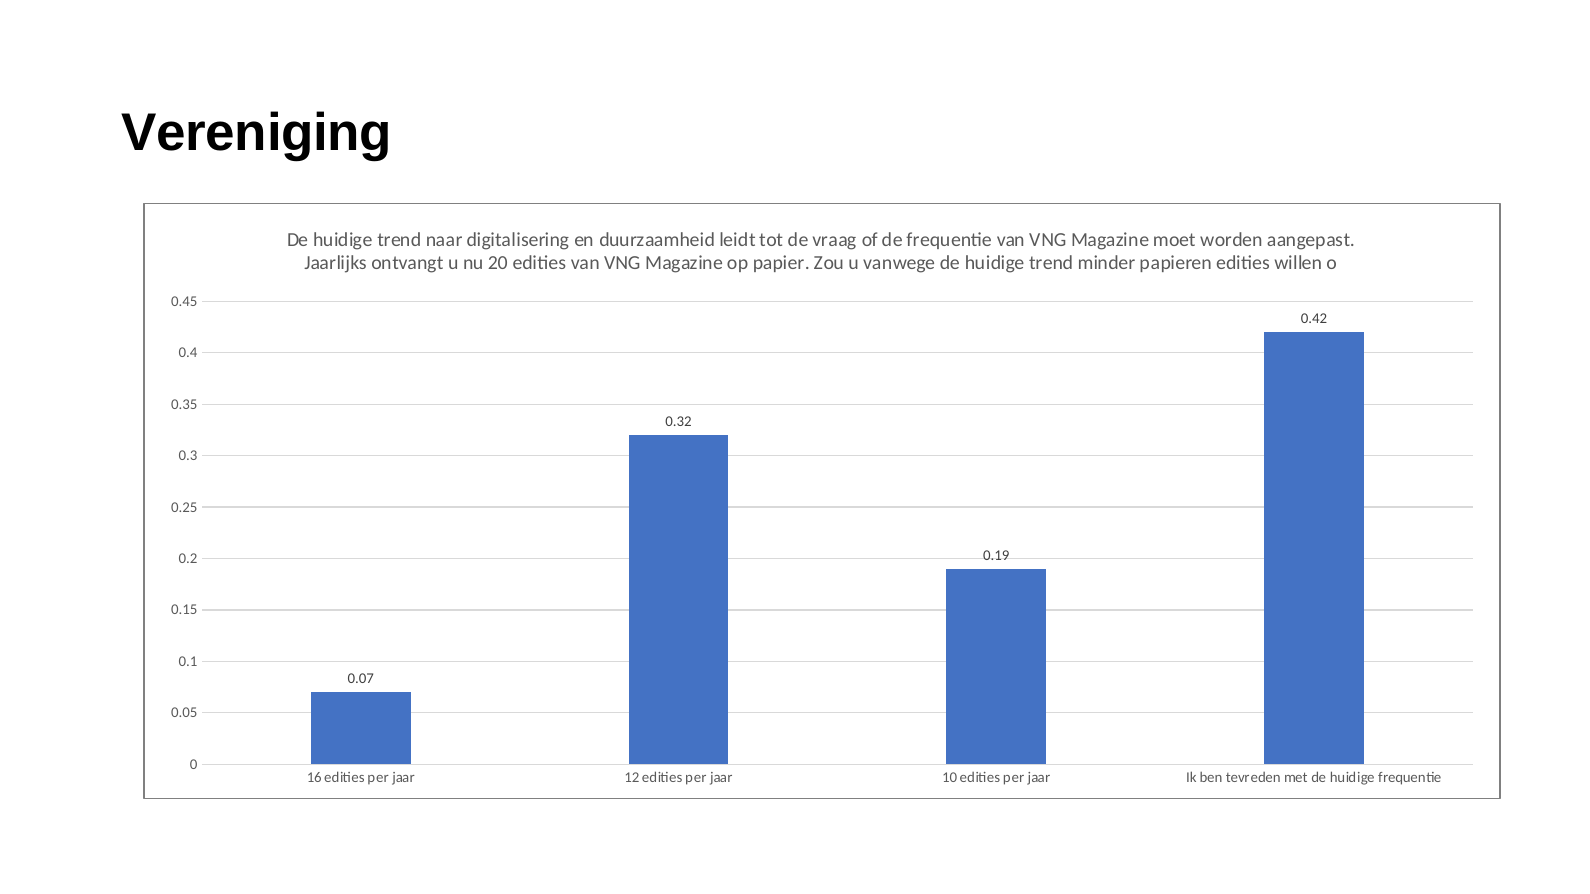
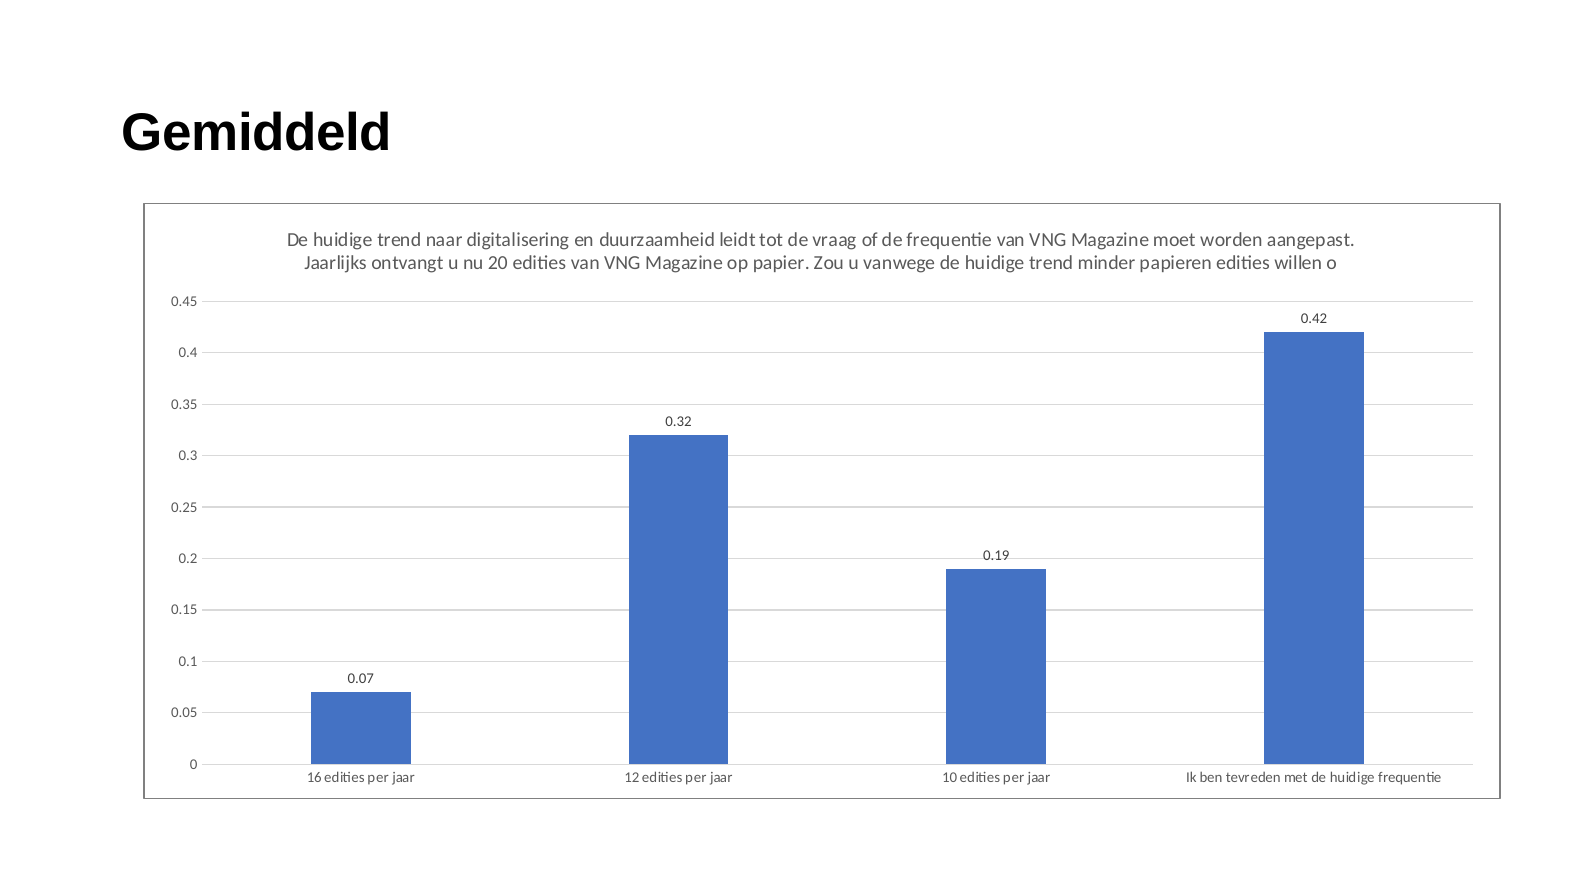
Vereniging: Vereniging -> Gemiddeld
